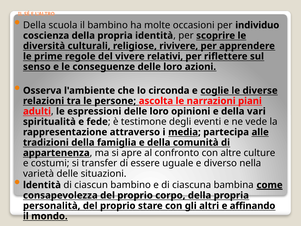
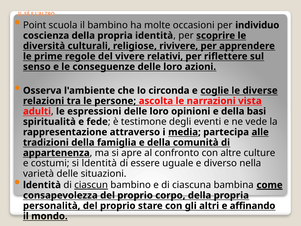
Della at (35, 25): Della -> Point
piani: piani -> vista
vari: vari -> basi
si transfer: transfer -> ldentità
ciascun underline: none -> present
